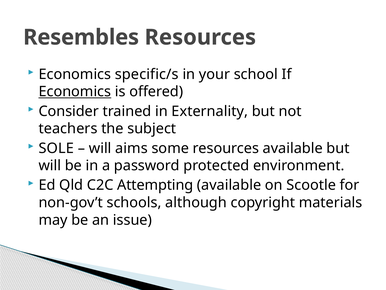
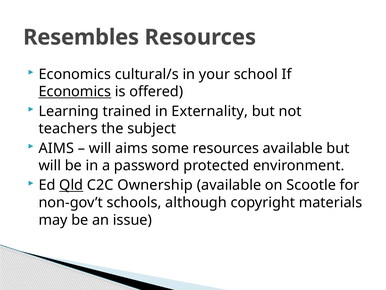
specific/s: specific/s -> cultural/s
Consider: Consider -> Learning
SOLE at (56, 148): SOLE -> AIMS
Qld underline: none -> present
Attempting: Attempting -> Ownership
